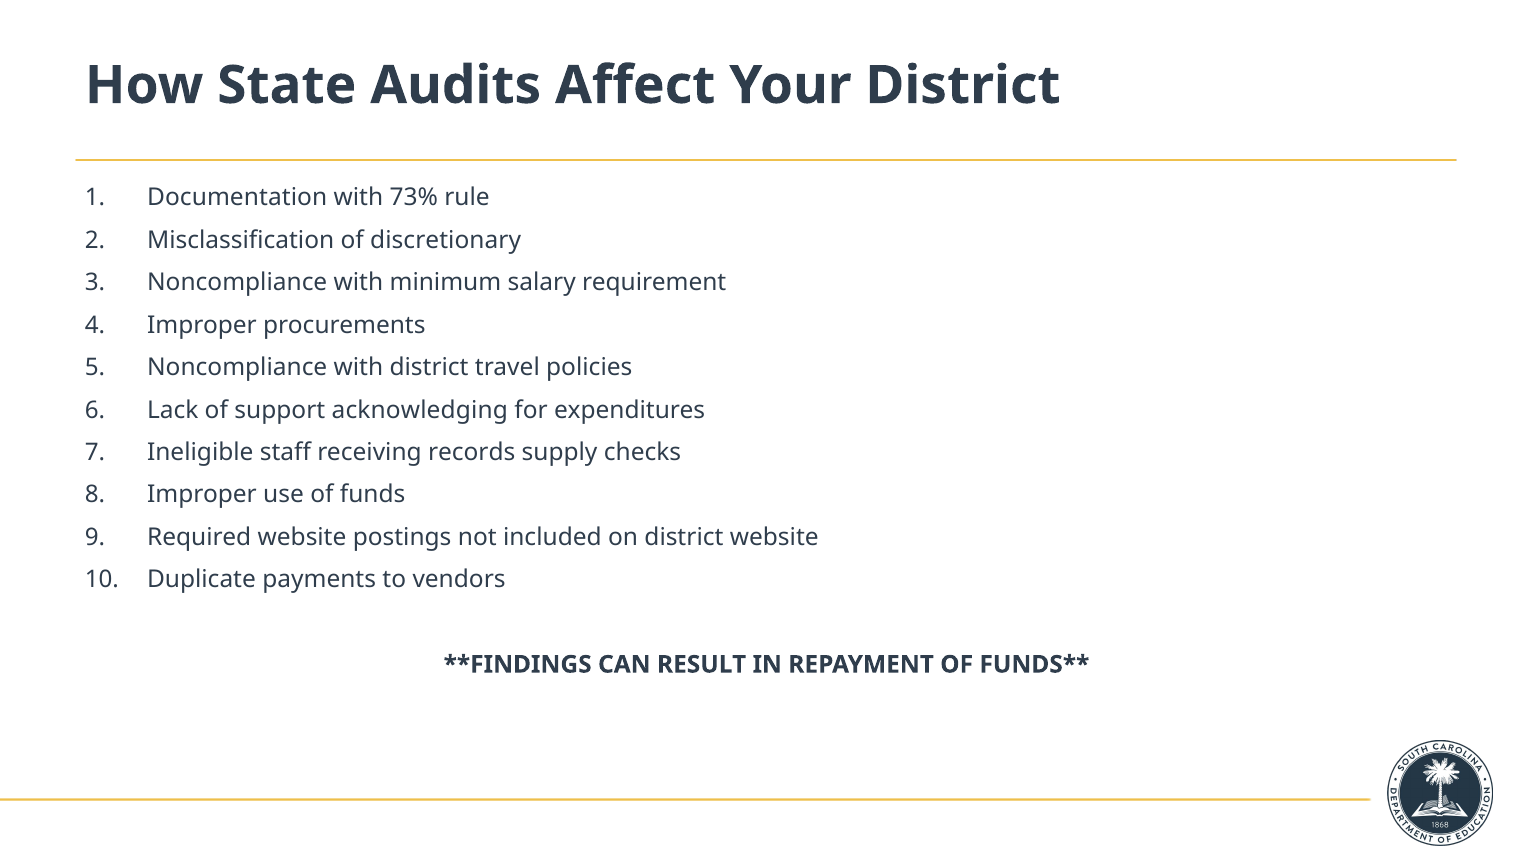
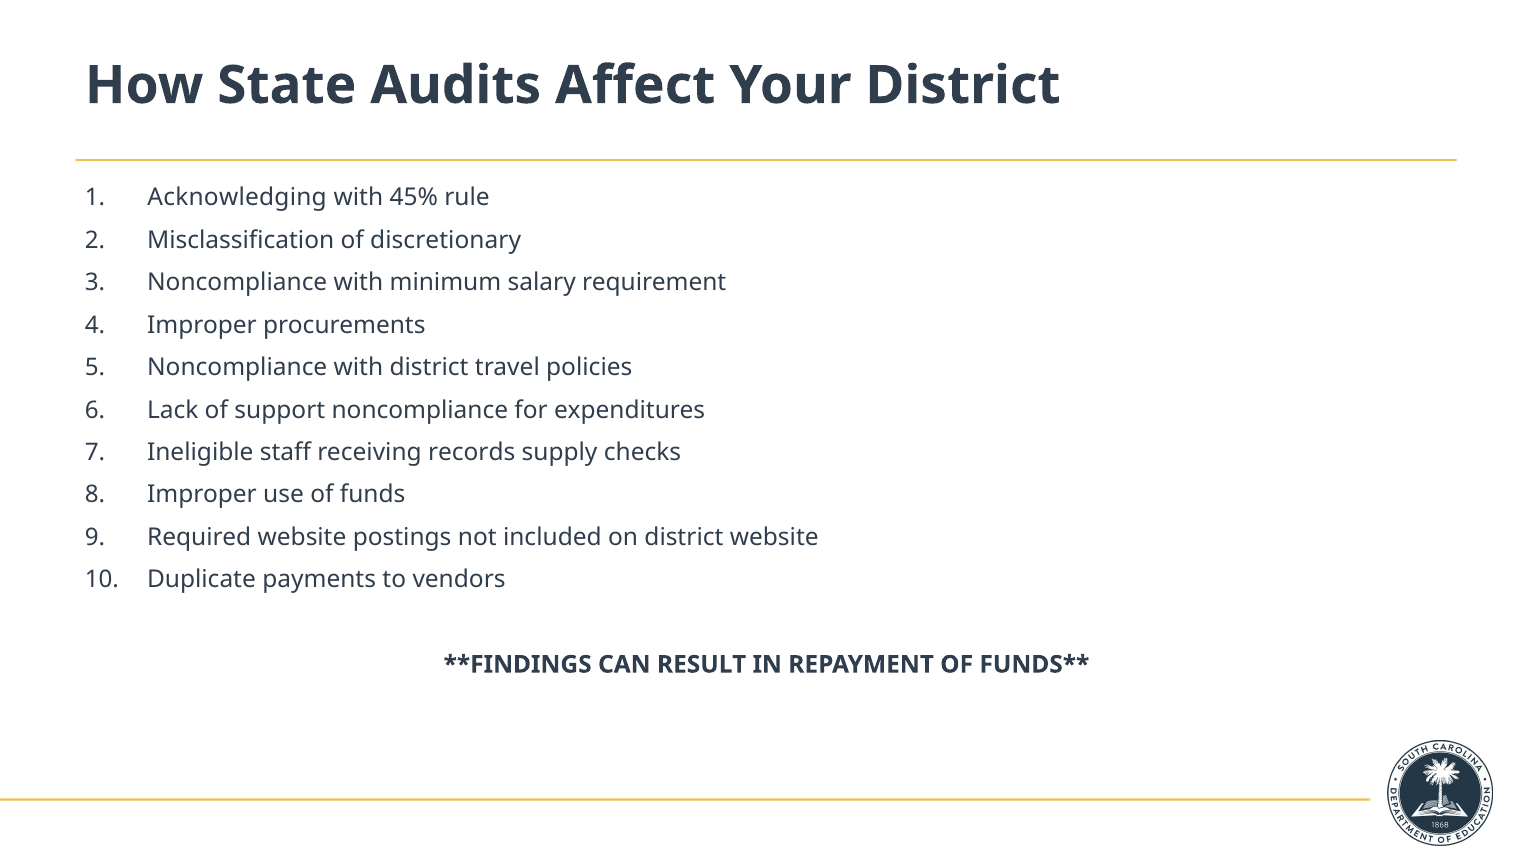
Documentation: Documentation -> Acknowledging
73%: 73% -> 45%
support acknowledging: acknowledging -> noncompliance
